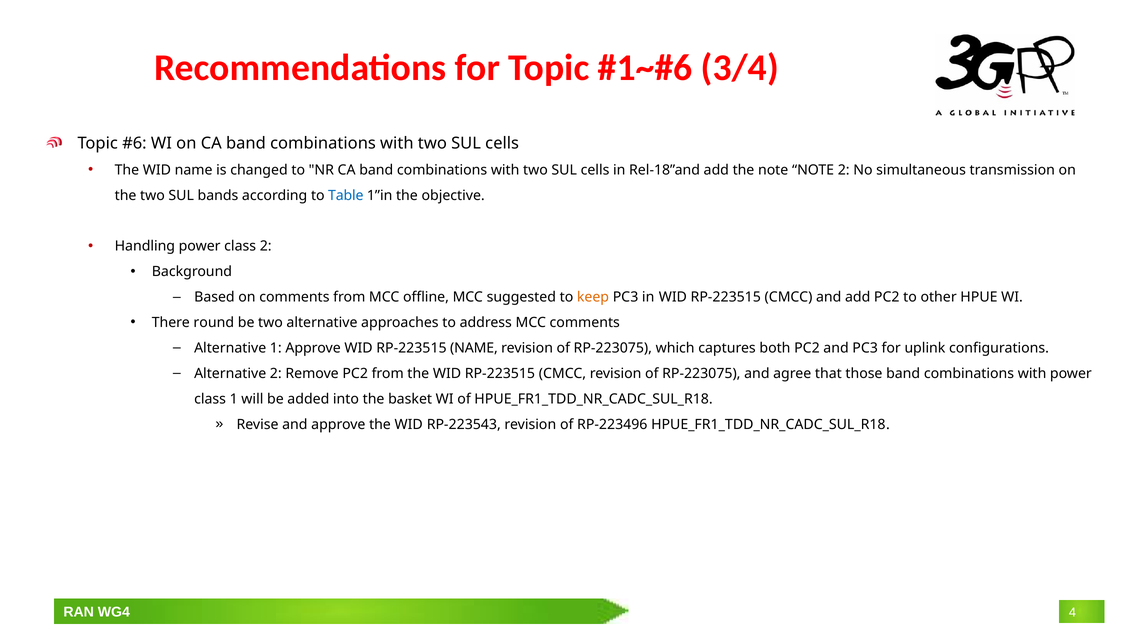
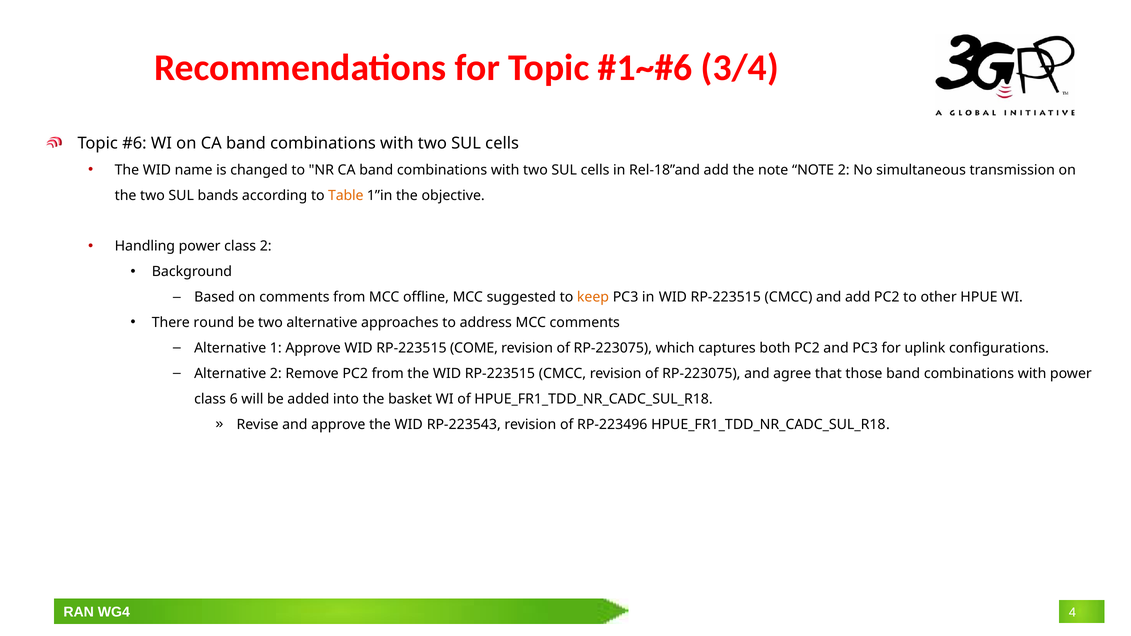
Table colour: blue -> orange
RP-223515 NAME: NAME -> COME
class 1: 1 -> 6
